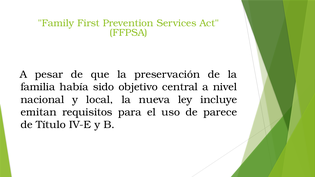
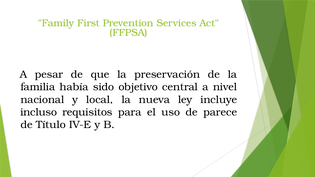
emitan: emitan -> incluso
